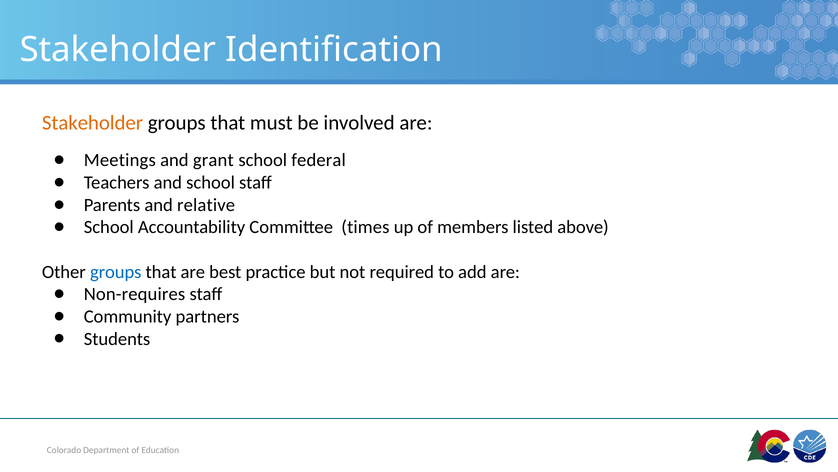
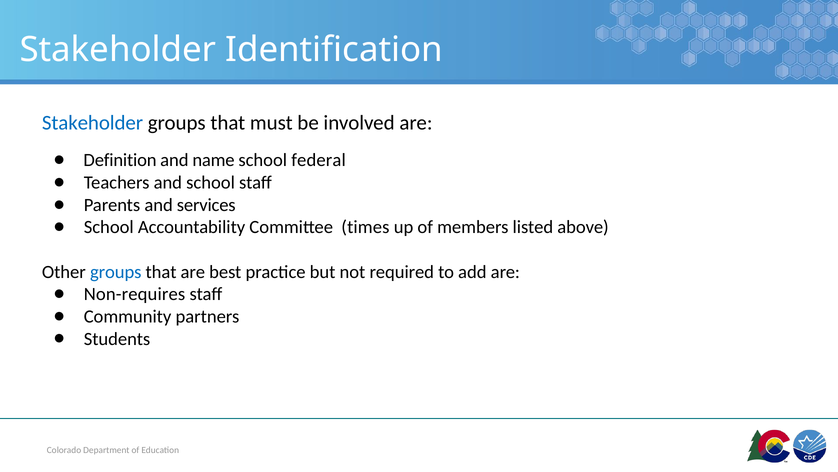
Stakeholder at (92, 123) colour: orange -> blue
Meetings: Meetings -> Definition
grant: grant -> name
relative: relative -> services
